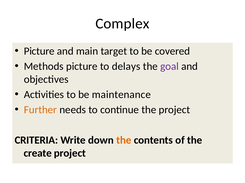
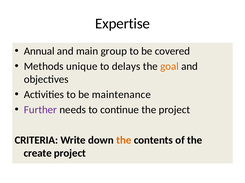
Complex: Complex -> Expertise
Picture at (39, 51): Picture -> Annual
target: target -> group
Methods picture: picture -> unique
goal colour: purple -> orange
Further colour: orange -> purple
